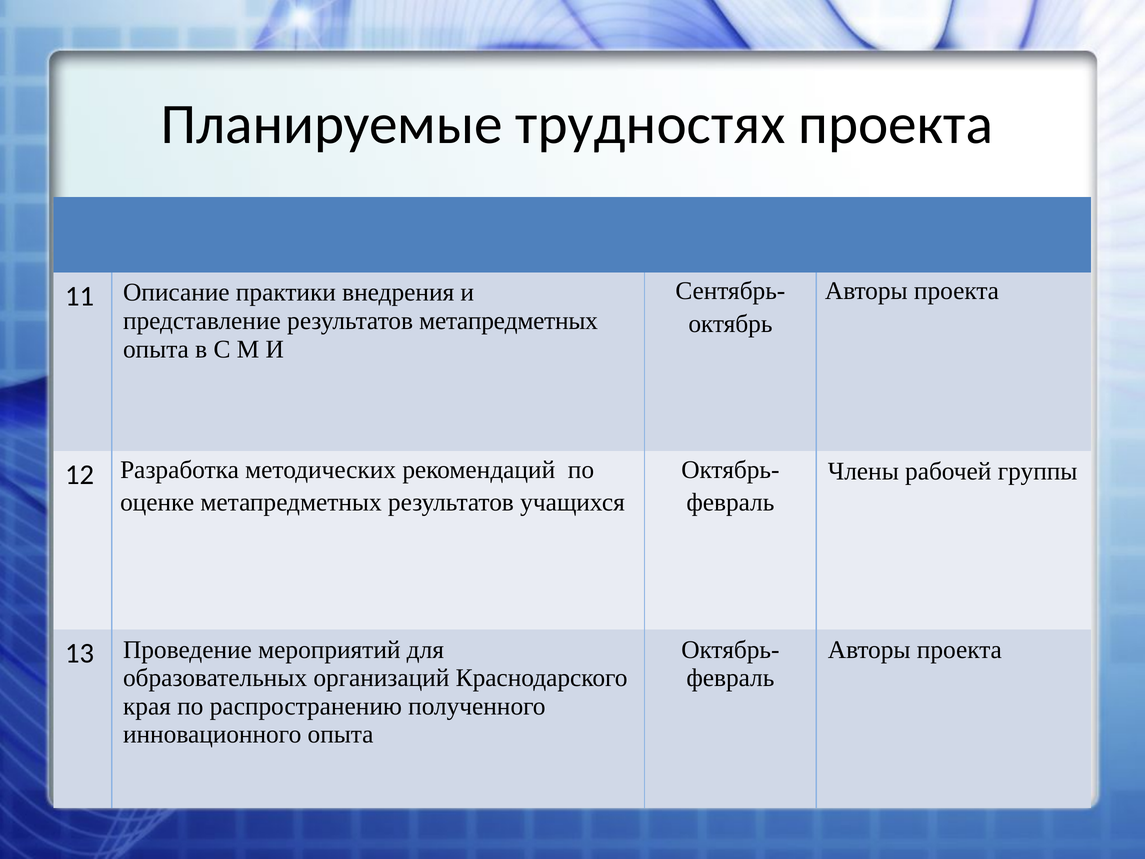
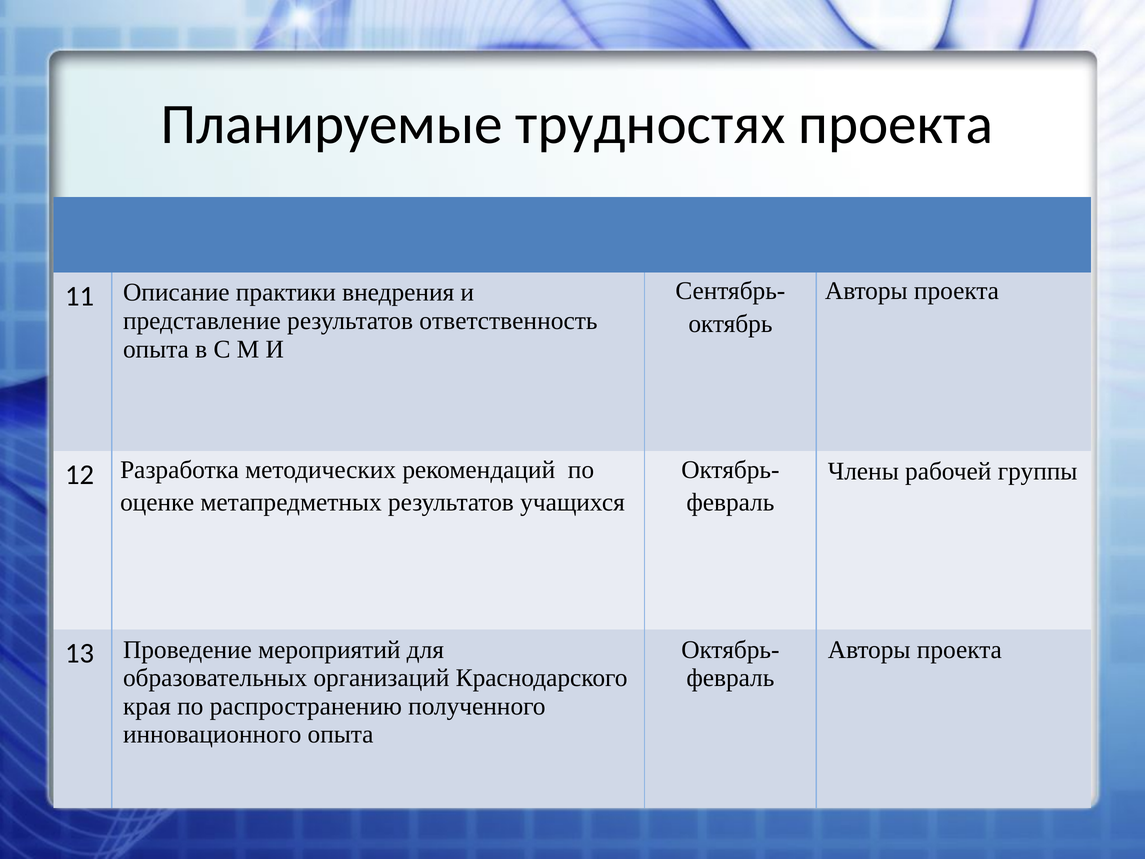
результатов метапредметных: метапредметных -> ответственность
